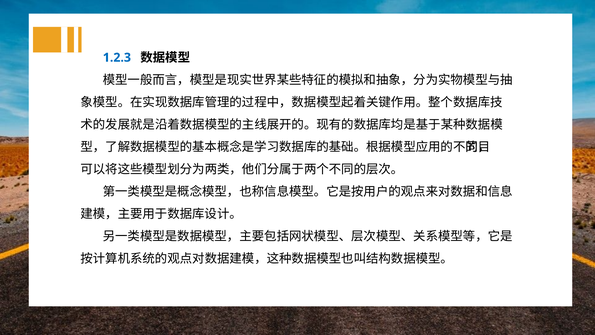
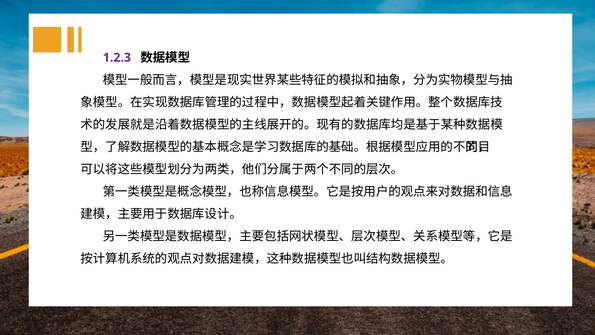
1.2.3 colour: blue -> purple
